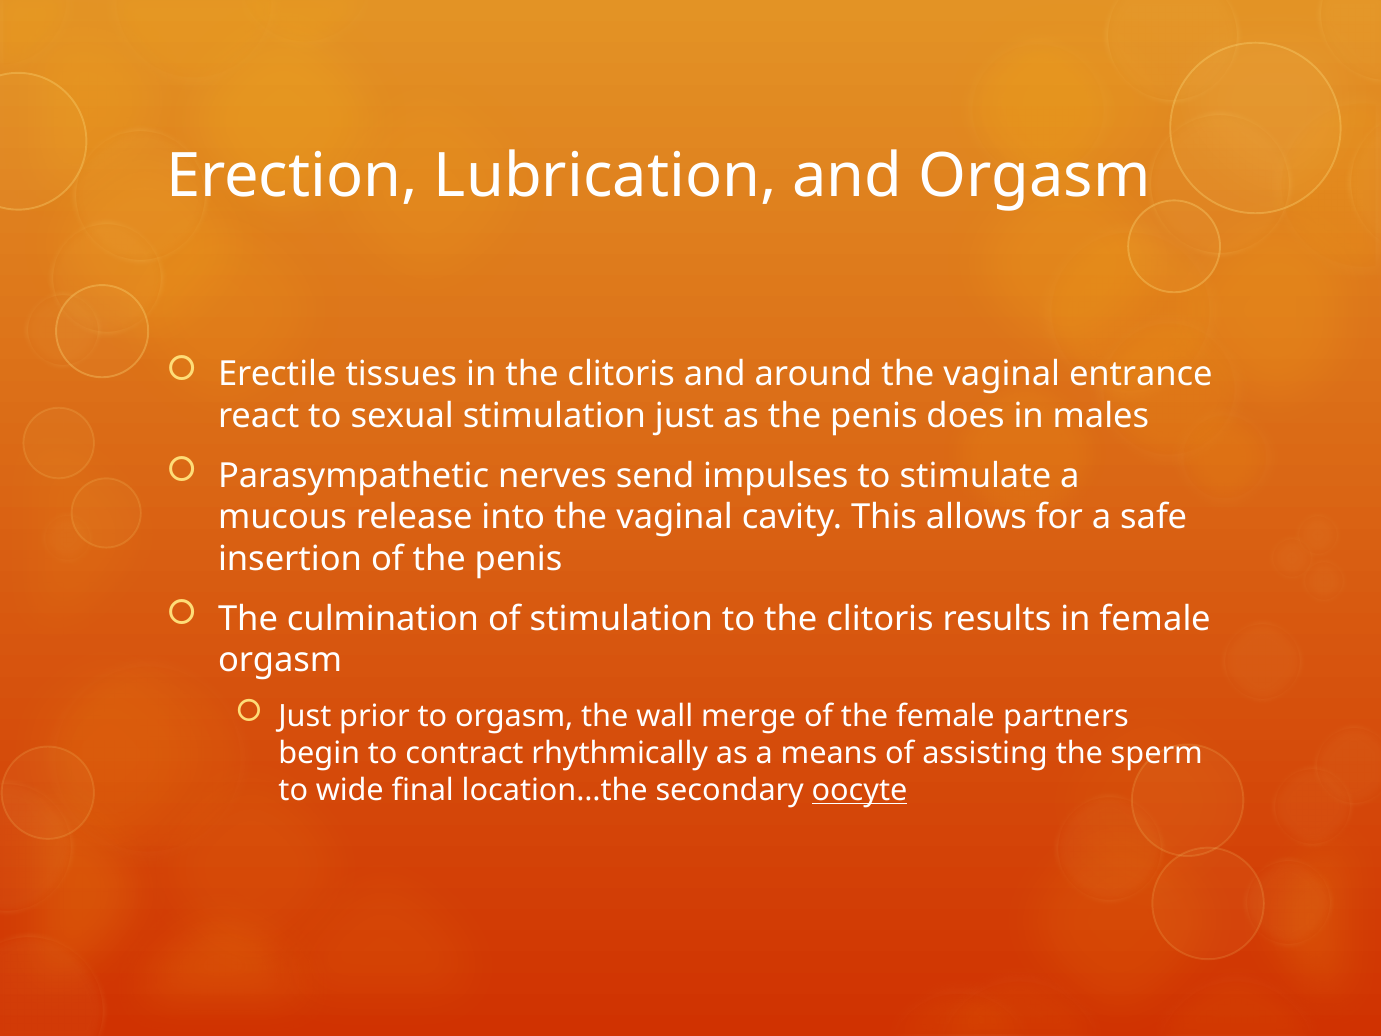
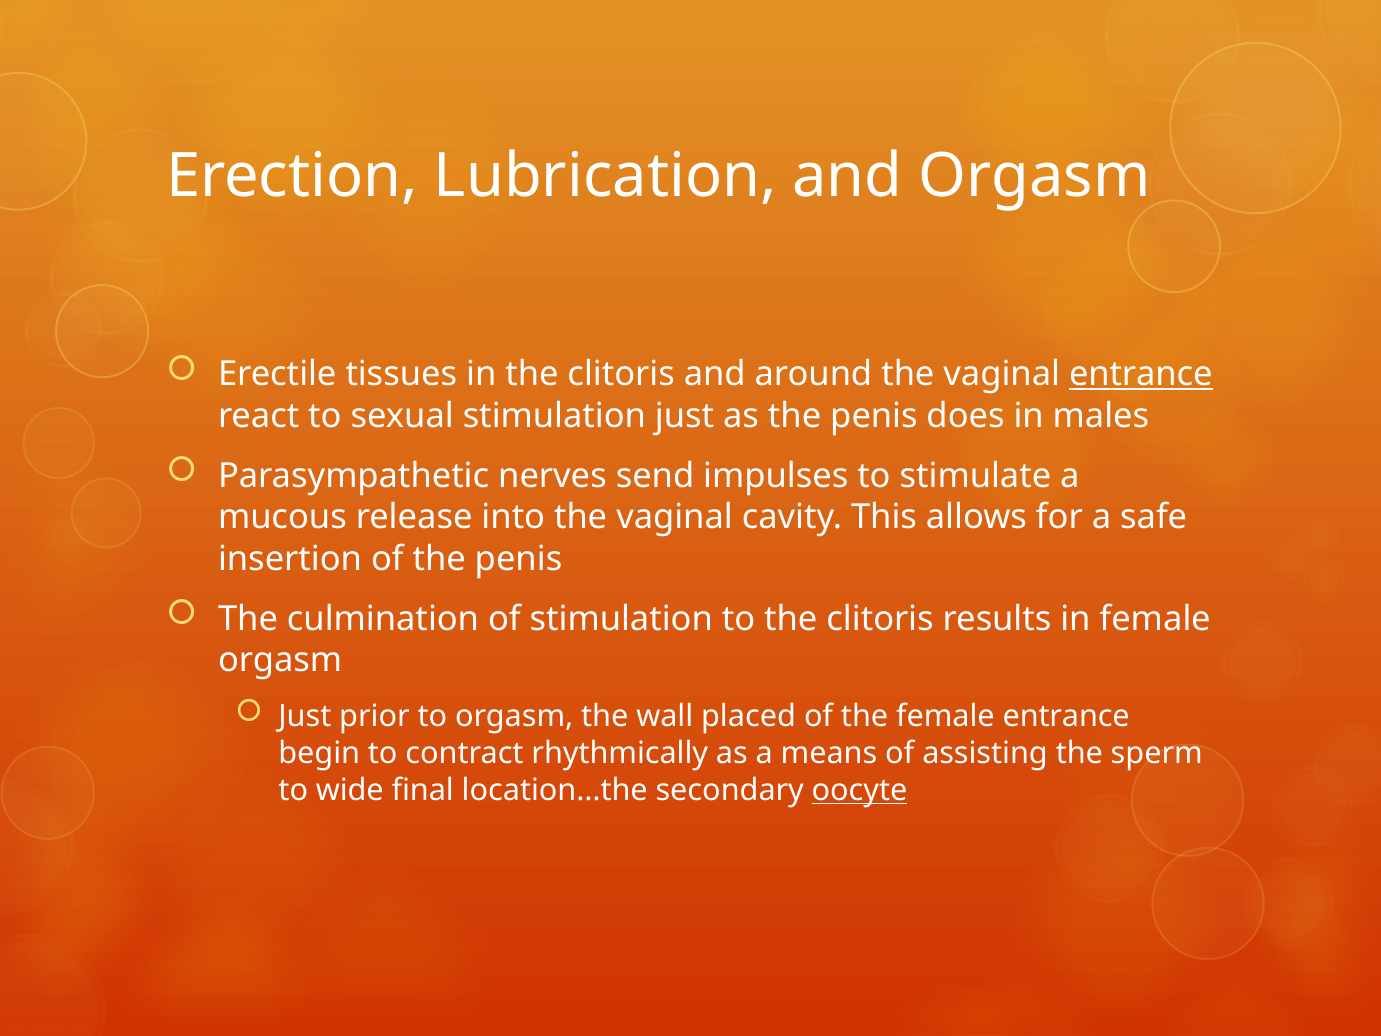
entrance at (1141, 374) underline: none -> present
merge: merge -> placed
female partners: partners -> entrance
